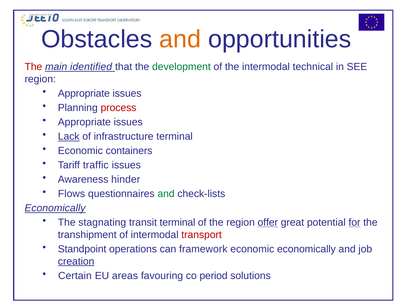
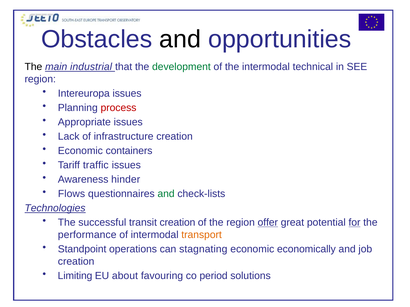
and at (180, 39) colour: orange -> black
The at (33, 67) colour: red -> black
identified: identified -> industrial
Appropriate at (84, 94): Appropriate -> Intereuropa
Lack underline: present -> none
infrastructure terminal: terminal -> creation
Economically at (55, 208): Economically -> Technologies
stagnating: stagnating -> successful
transit terminal: terminal -> creation
transhipment: transhipment -> performance
transport colour: red -> orange
framework: framework -> stagnating
creation at (76, 262) underline: present -> none
Certain: Certain -> Limiting
areas: areas -> about
